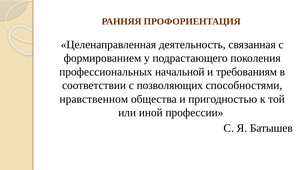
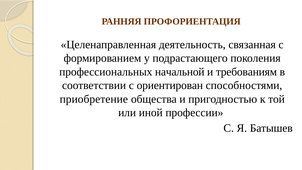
позволяющих: позволяющих -> ориентирован
нравственном: нравственном -> приобретение
